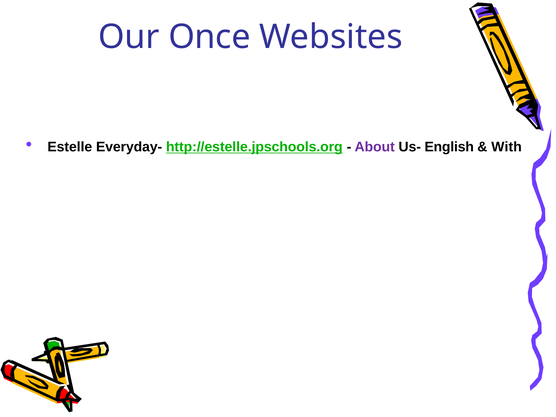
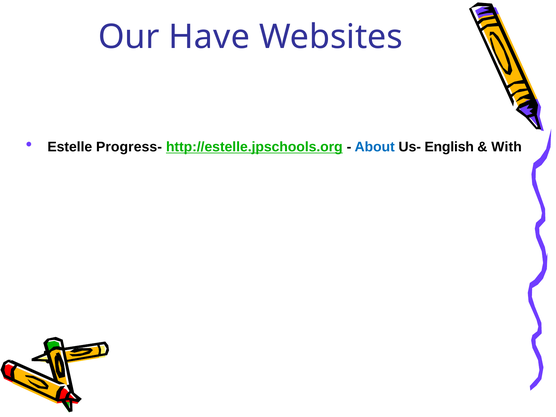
Once: Once -> Have
Everyday-: Everyday- -> Progress-
About colour: purple -> blue
